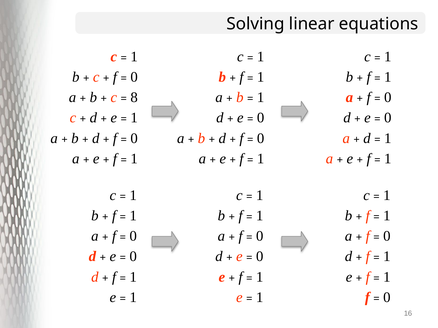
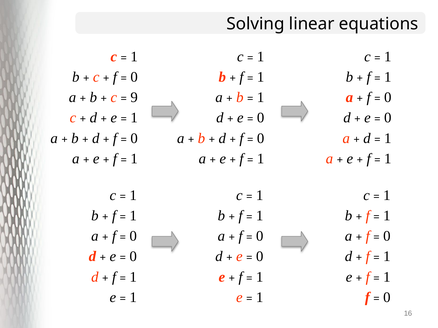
8: 8 -> 9
